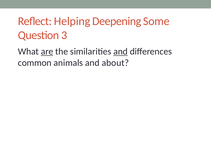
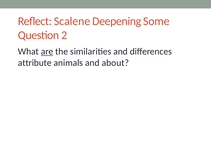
Helping: Helping -> Scalene
3: 3 -> 2
and at (121, 51) underline: present -> none
common: common -> attribute
